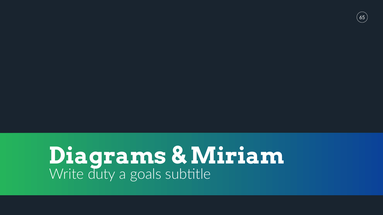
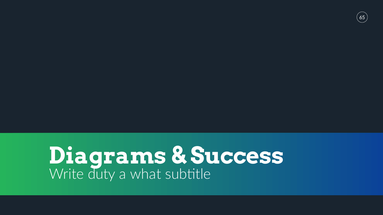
Miriam: Miriam -> Success
goals: goals -> what
